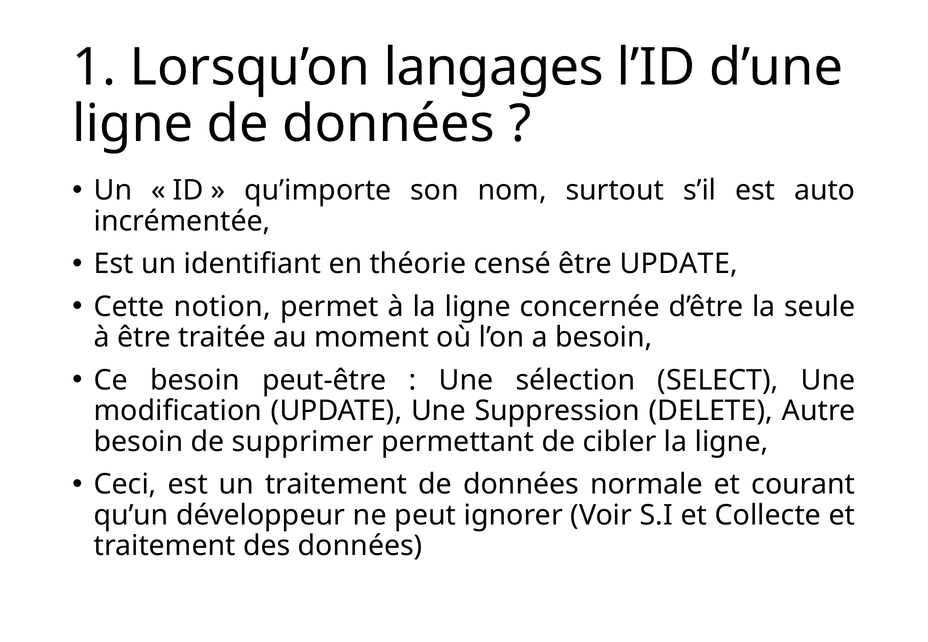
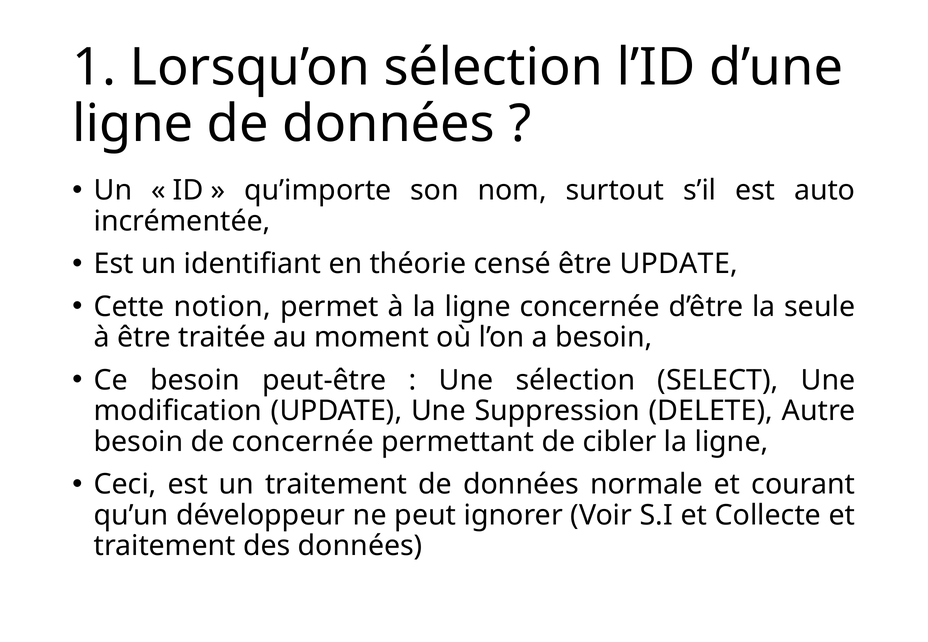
Lorsqu’on langages: langages -> sélection
de supprimer: supprimer -> concernée
